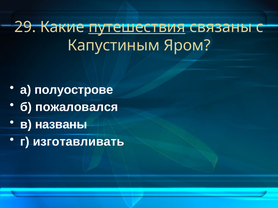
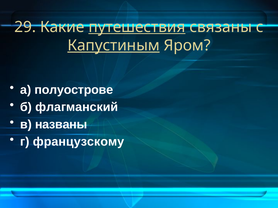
Капустиным underline: none -> present
пожаловался: пожаловался -> флагманский
изготавливать: изготавливать -> французскому
